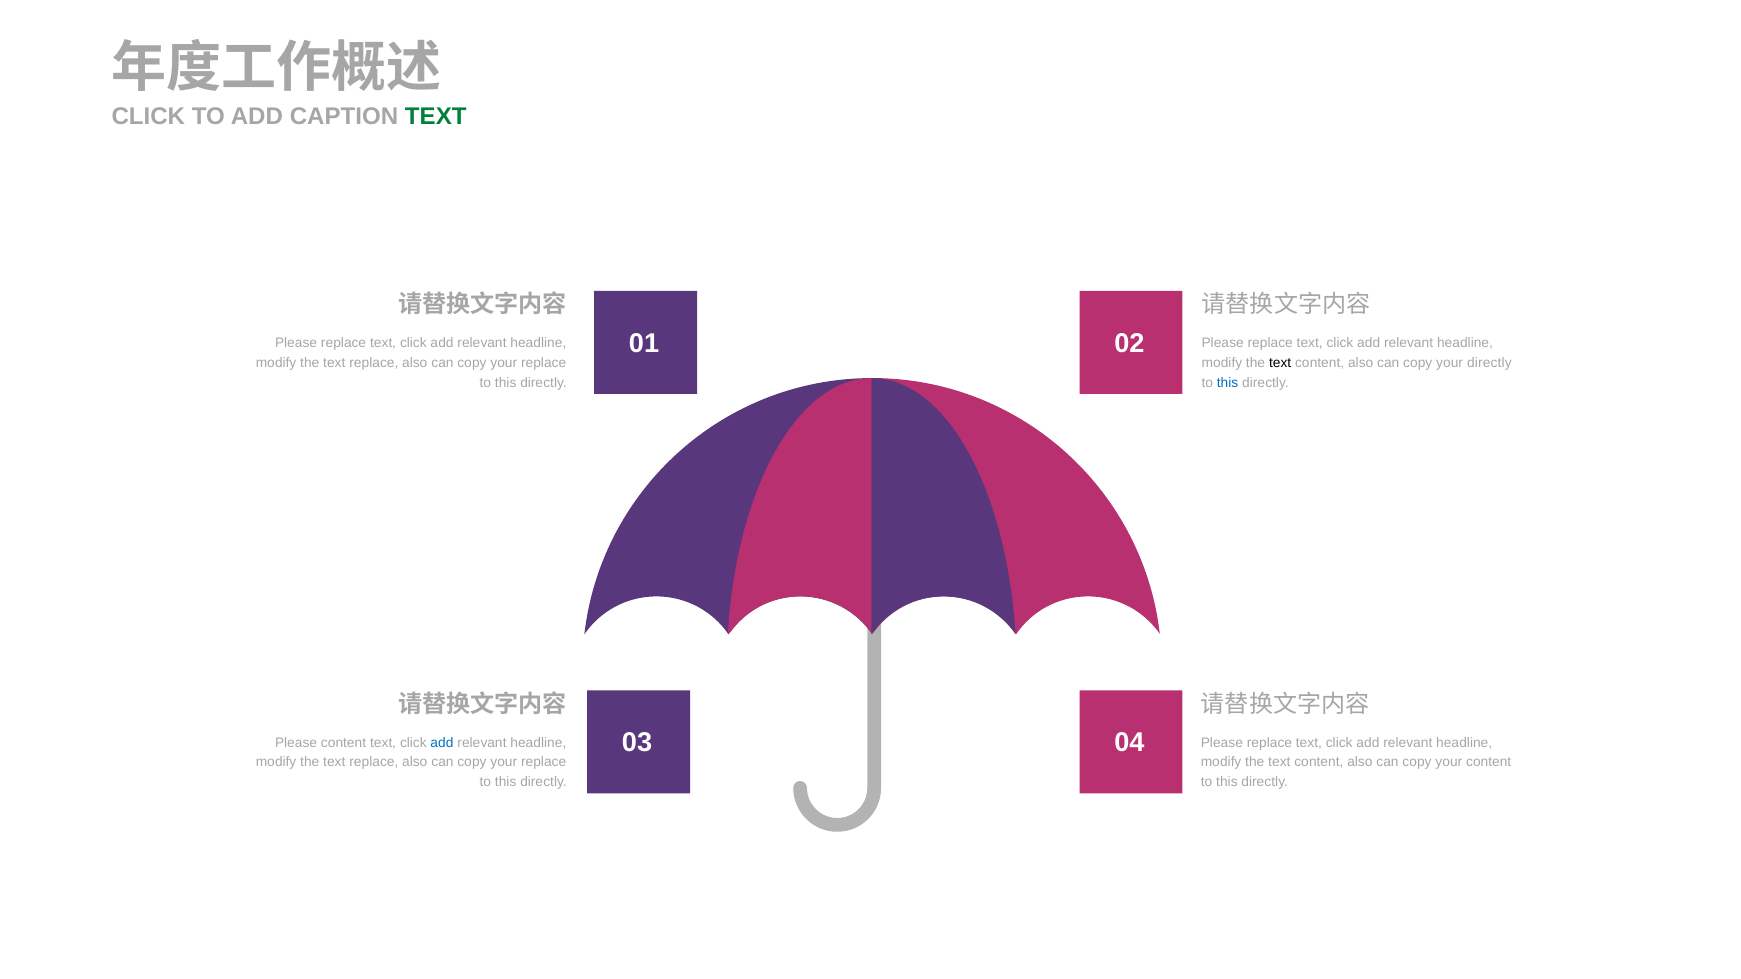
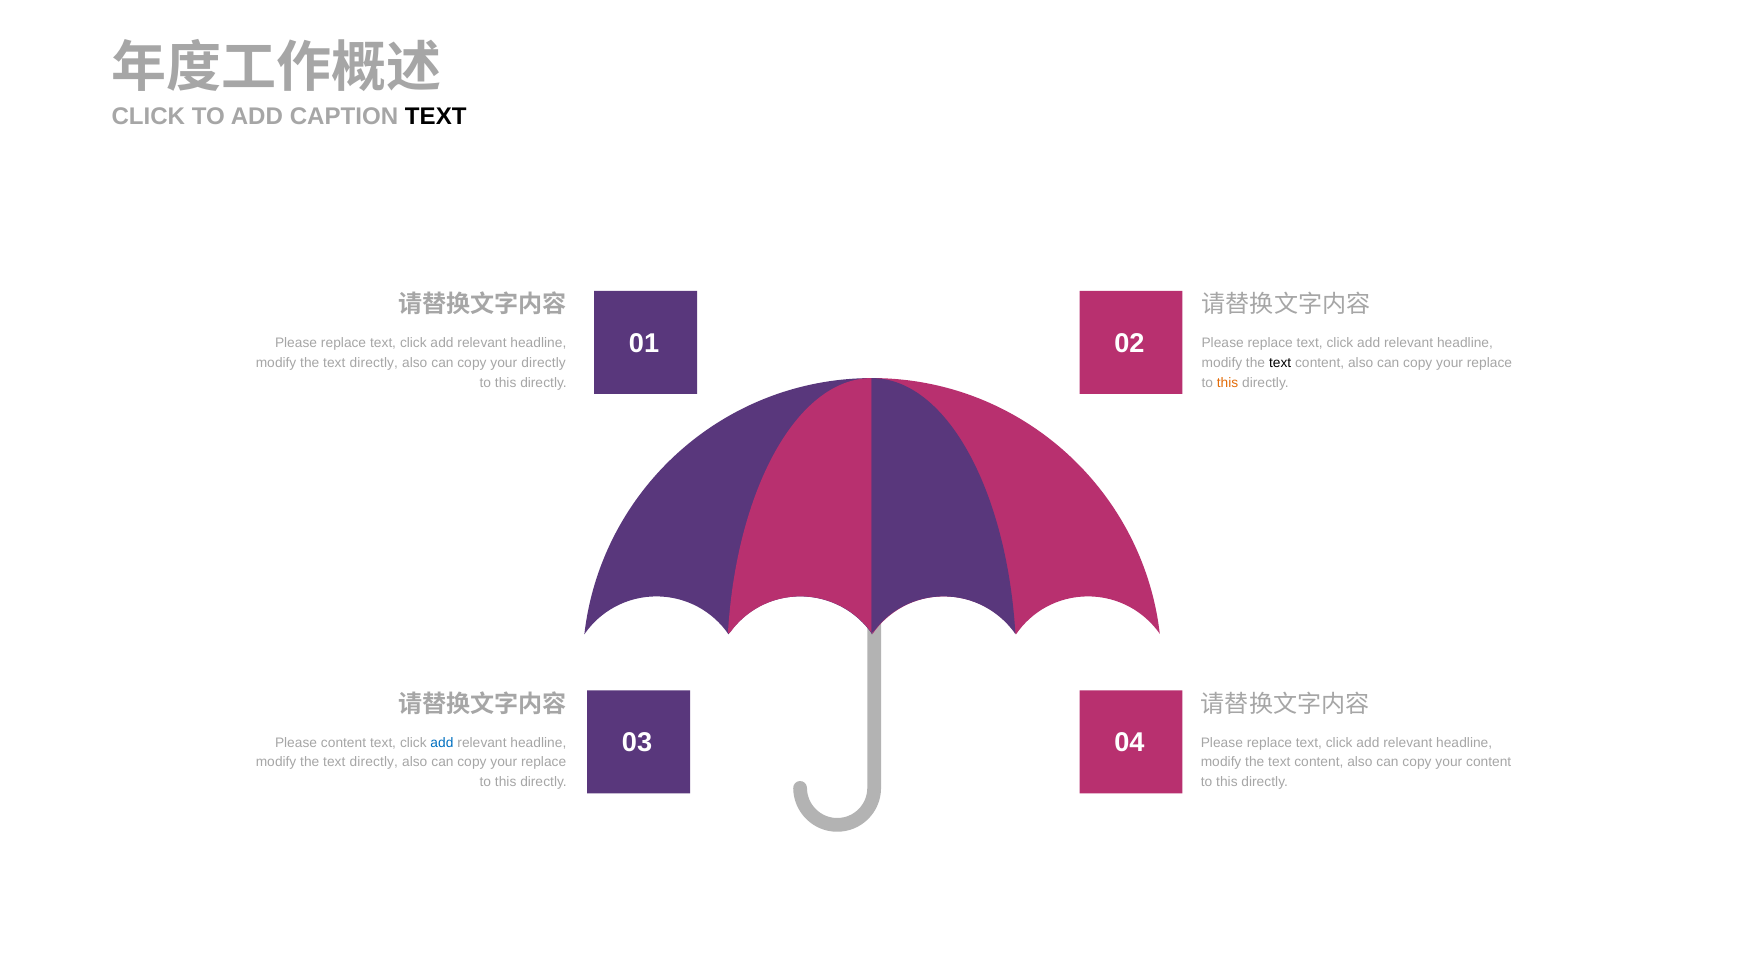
TEXT at (436, 117) colour: green -> black
replace at (374, 363): replace -> directly
replace at (544, 363): replace -> directly
directly at (1489, 363): directly -> replace
this at (1228, 383) colour: blue -> orange
replace at (374, 763): replace -> directly
